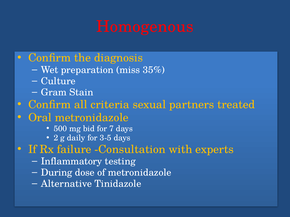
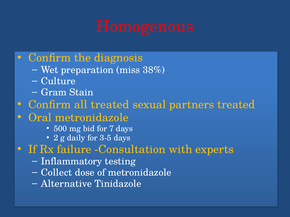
35%: 35% -> 38%
all criteria: criteria -> treated
During: During -> Collect
